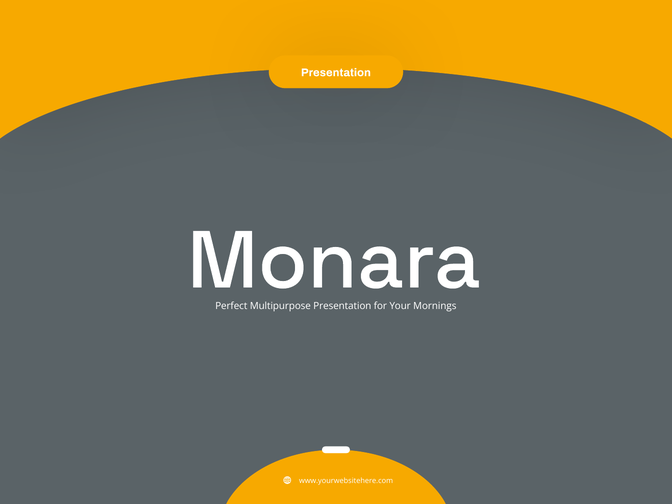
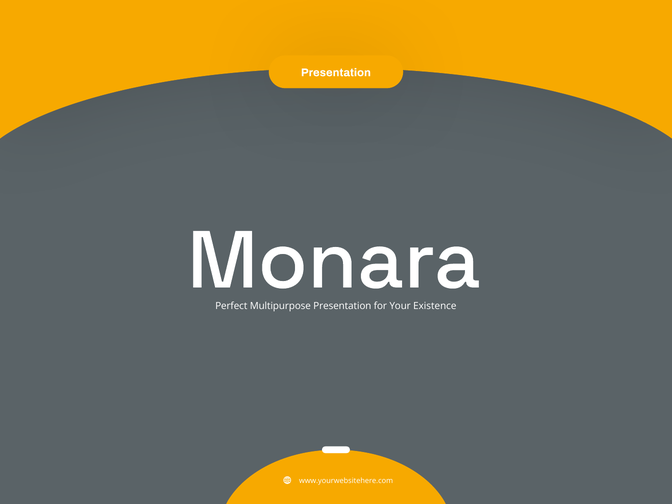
Mornings: Mornings -> Existence
